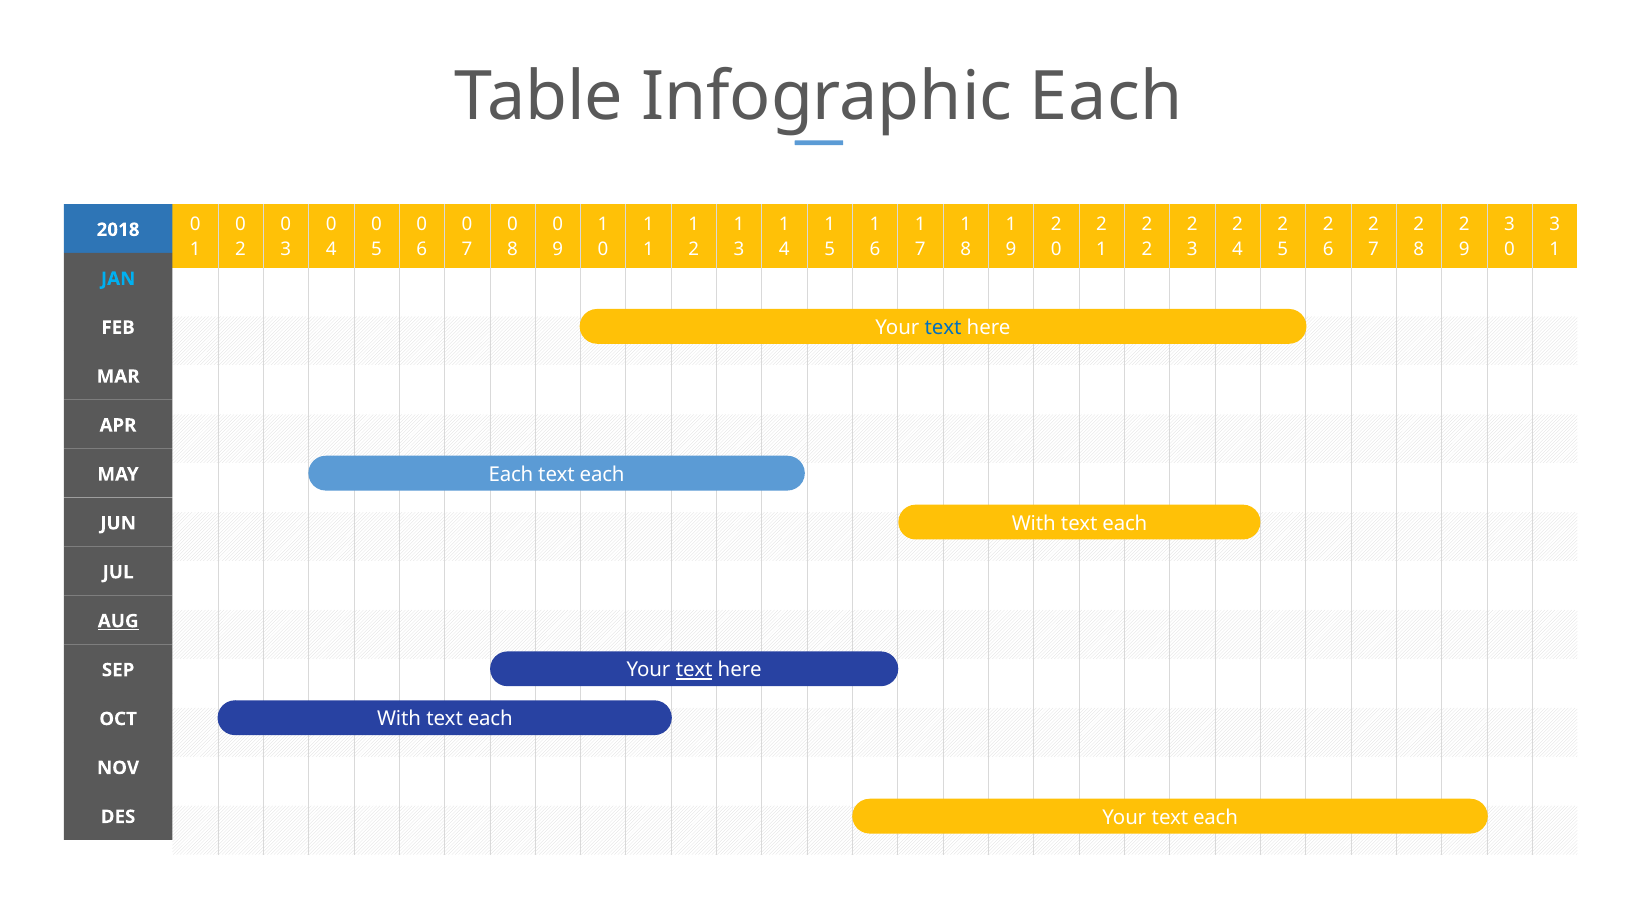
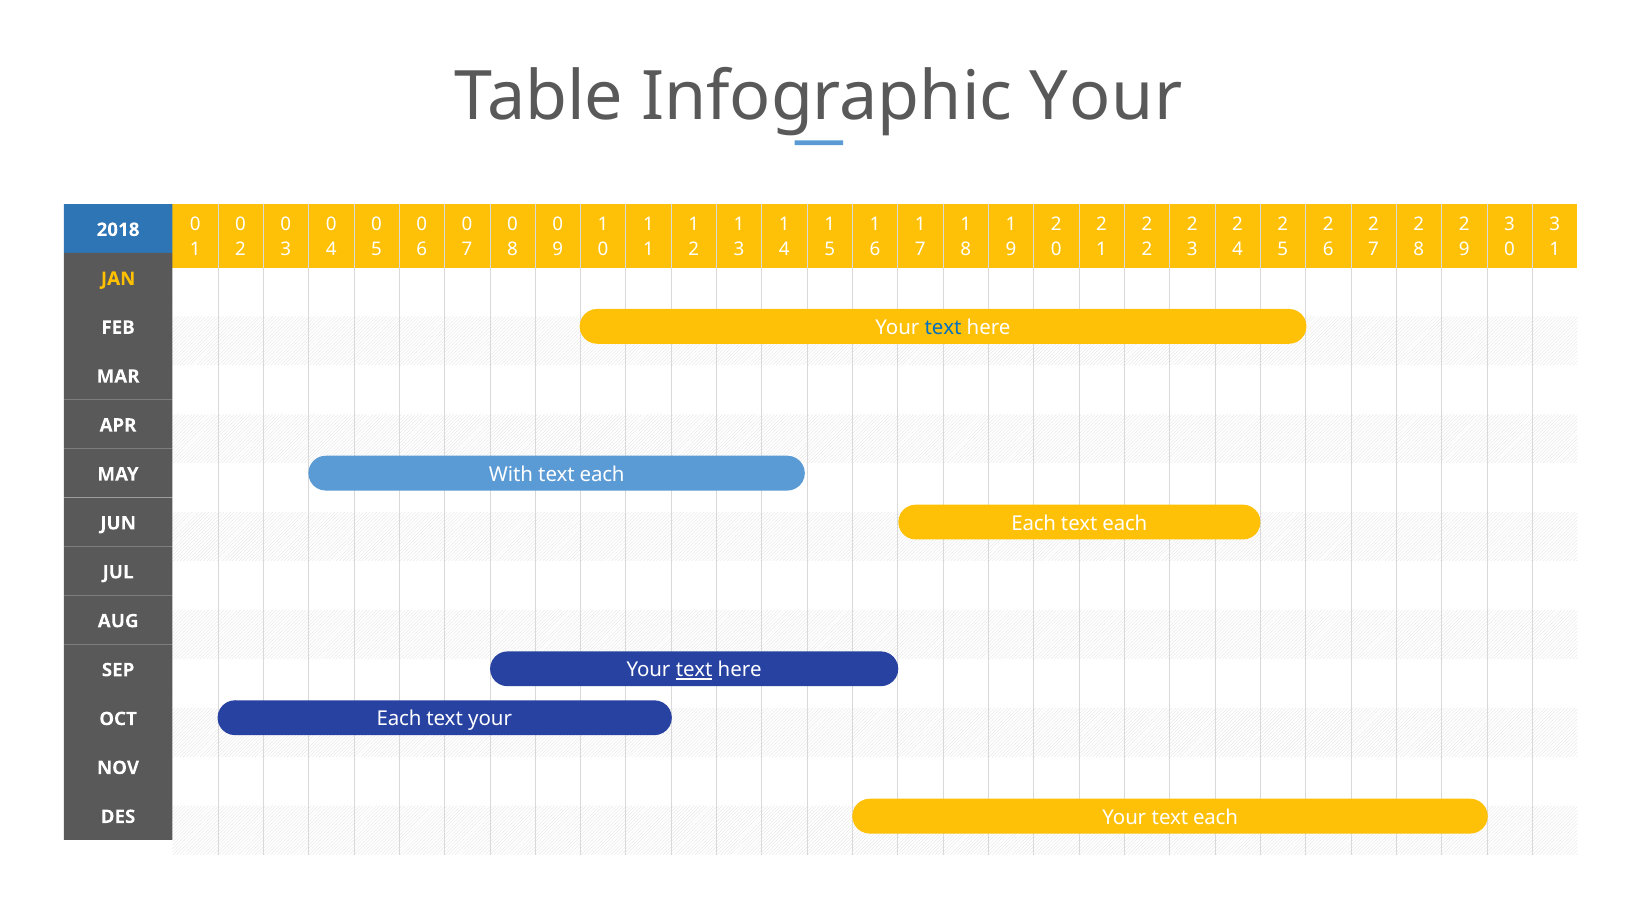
Infographic Each: Each -> Your
JAN colour: light blue -> yellow
Each at (511, 475): Each -> With
With at (1034, 524): With -> Each
AUG underline: present -> none
With at (399, 719): With -> Each
each at (490, 719): each -> your
